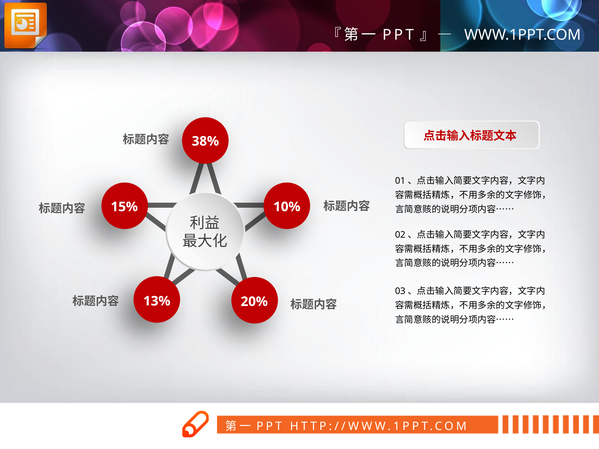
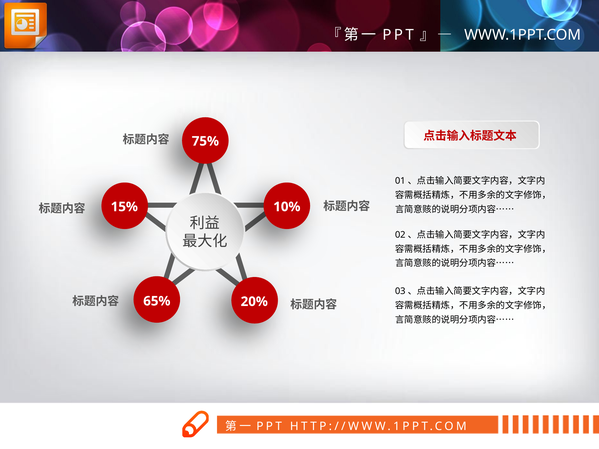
38%: 38% -> 75%
13%: 13% -> 65%
